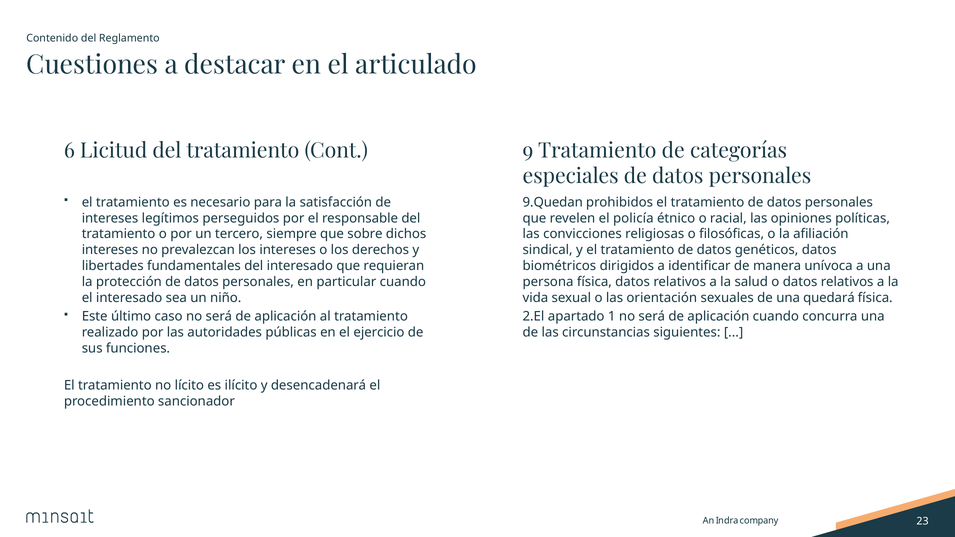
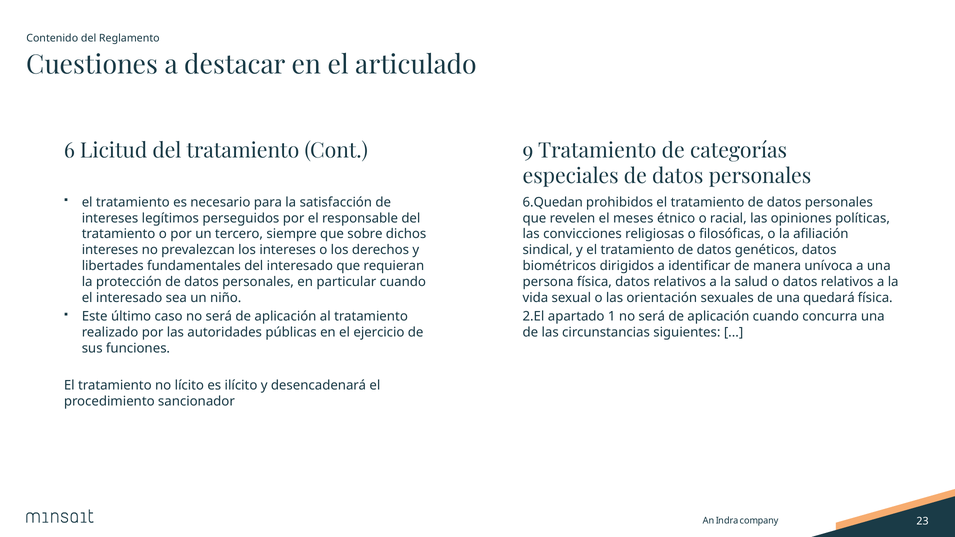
9.Quedan: 9.Quedan -> 6.Quedan
policía: policía -> meses
